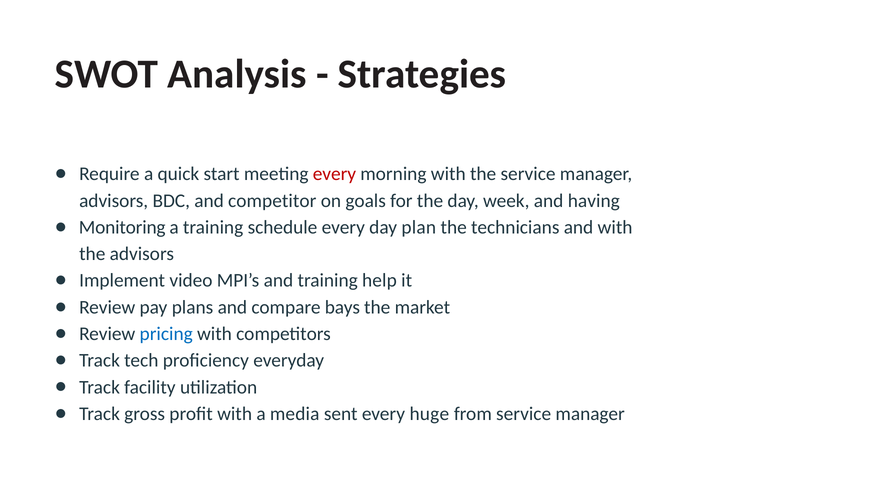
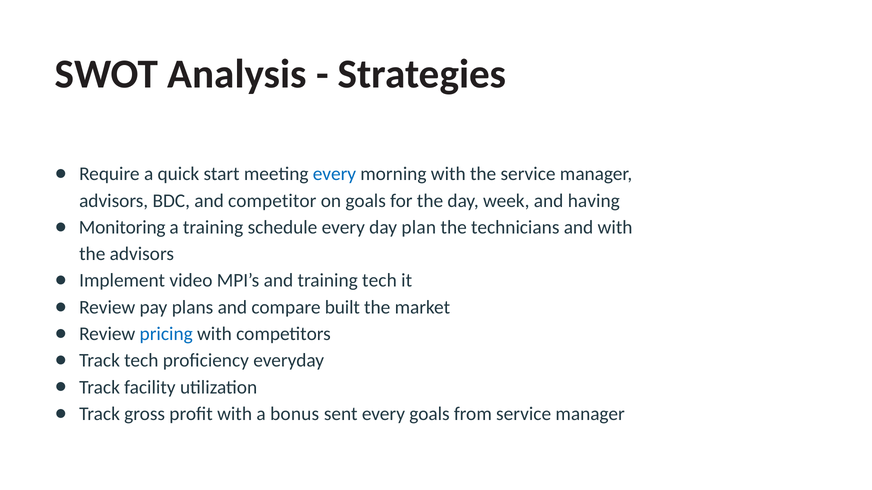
every at (334, 174) colour: red -> blue
training help: help -> tech
bays: bays -> built
media: media -> bonus
every huge: huge -> goals
